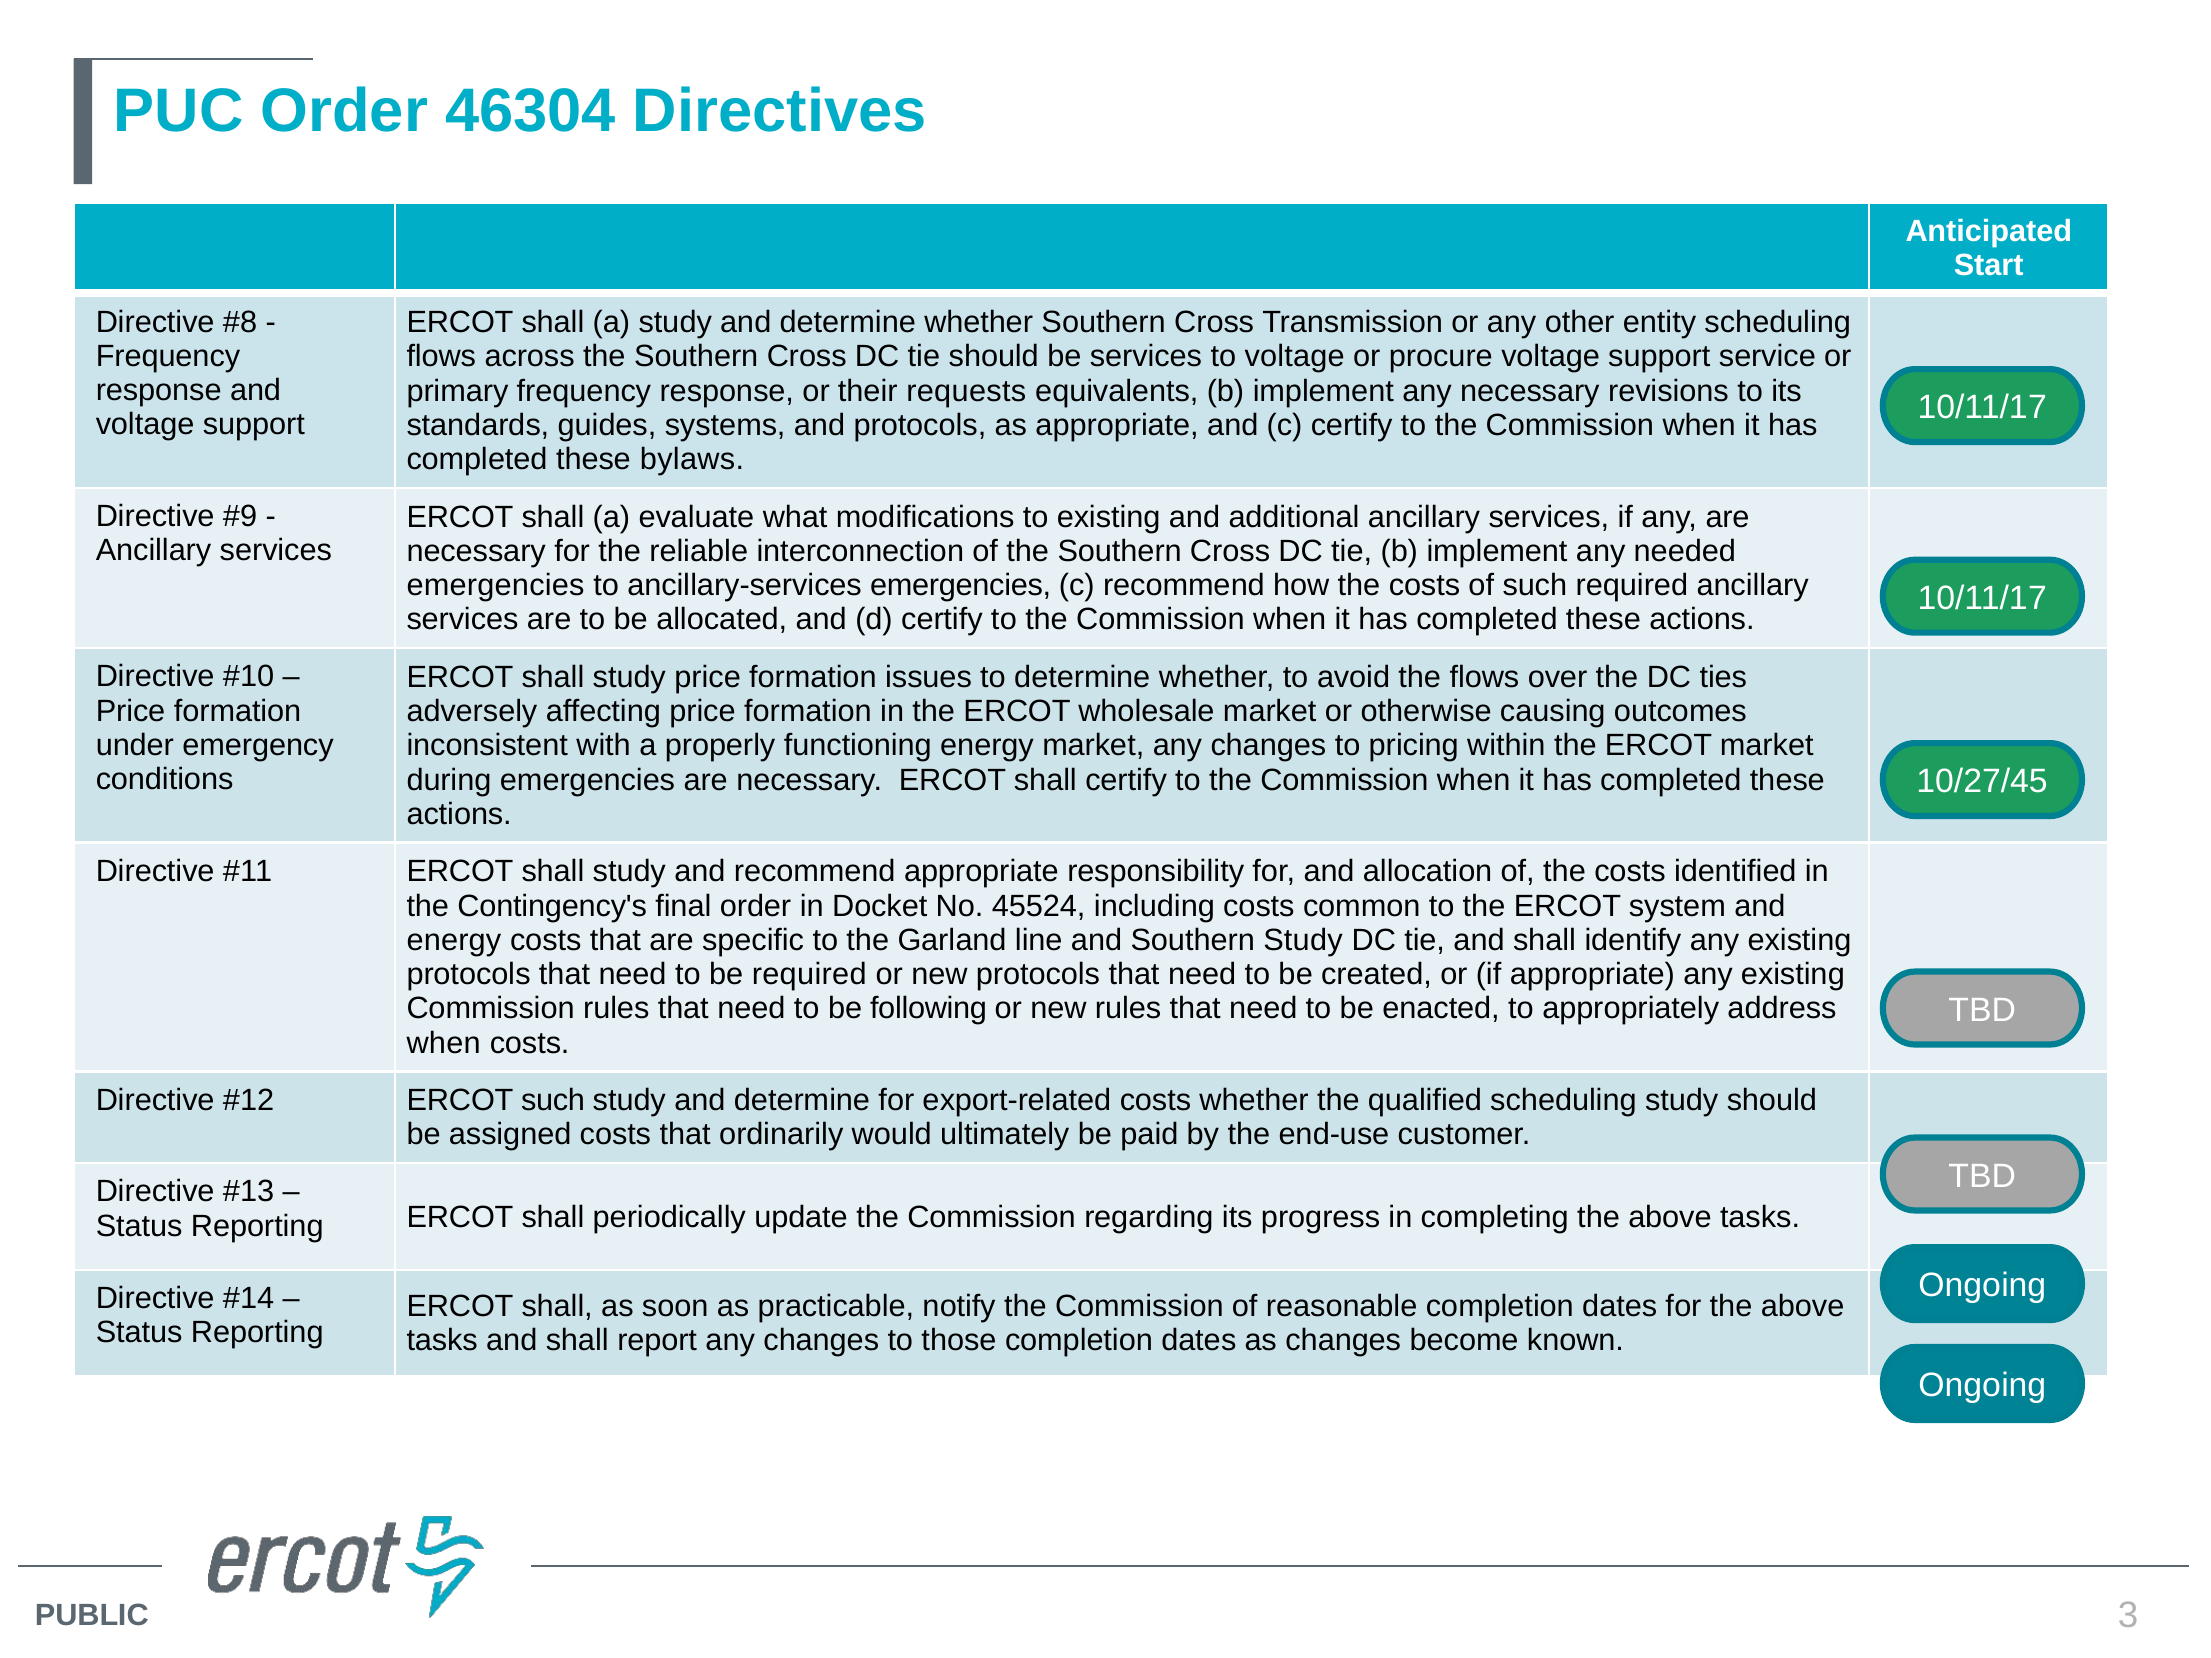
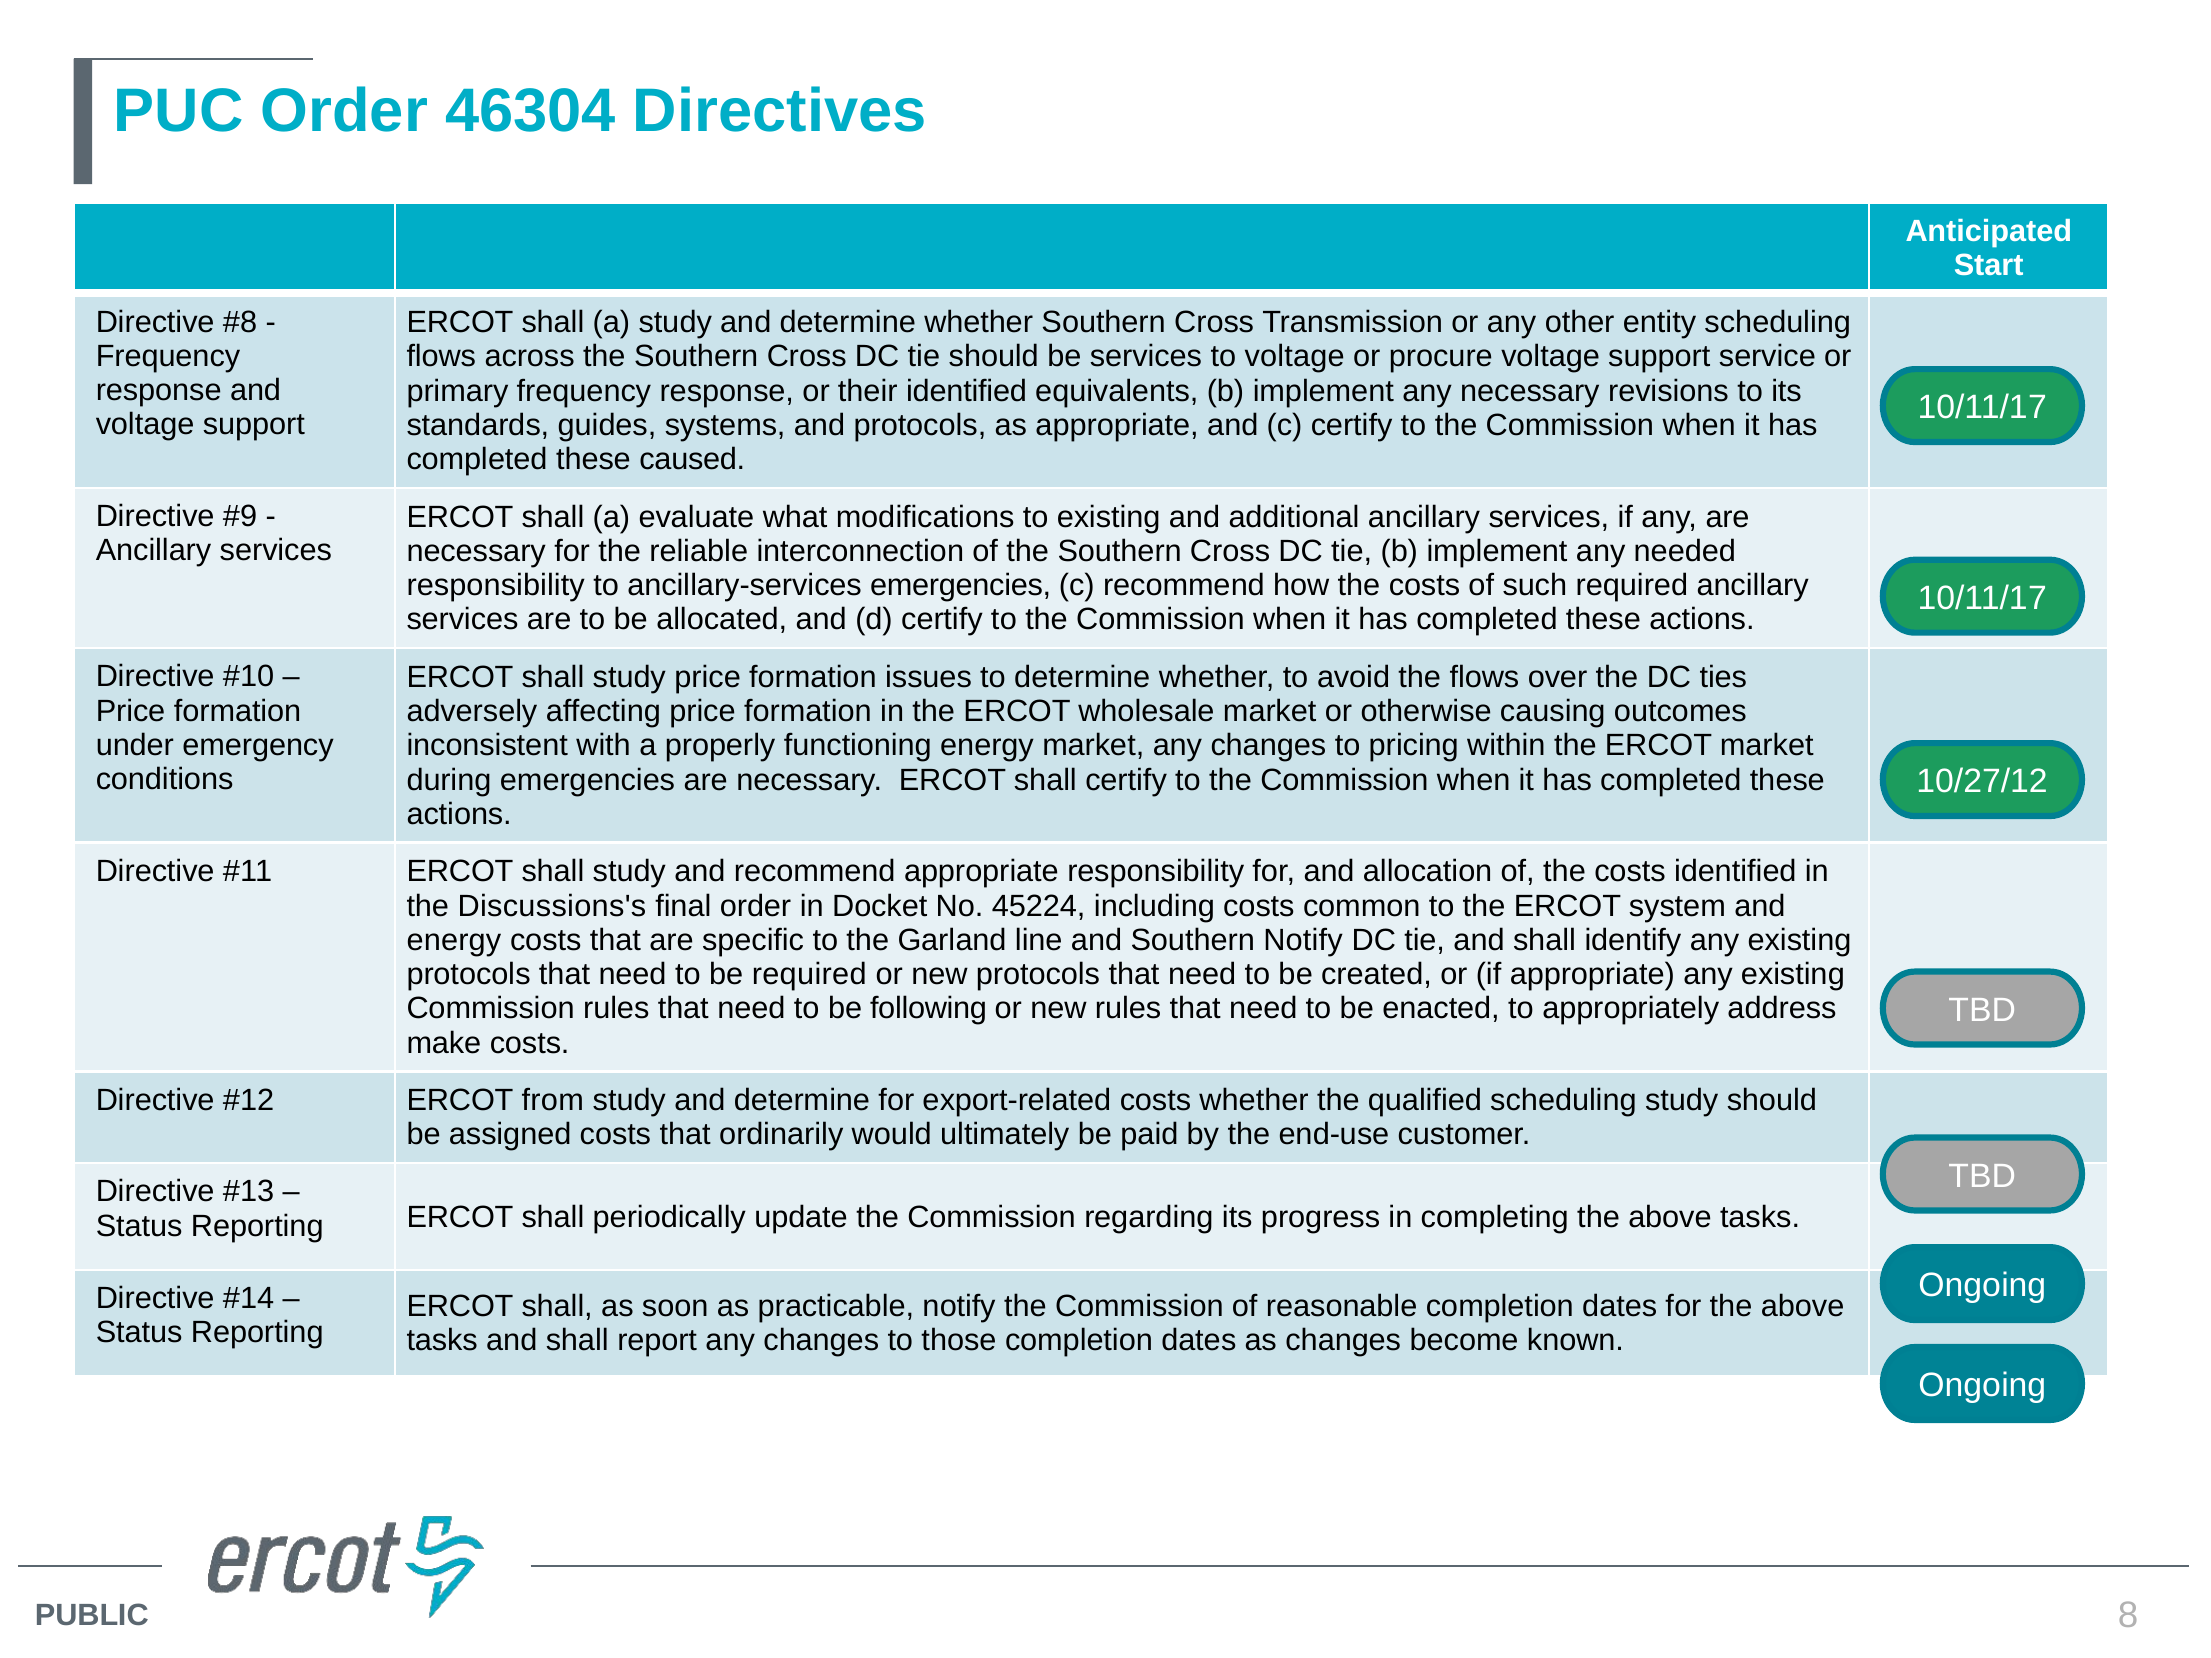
their requests: requests -> identified
bylaws: bylaws -> caused
emergencies at (496, 586): emergencies -> responsibility
10/27/45: 10/27/45 -> 10/27/12
Contingency's: Contingency's -> Discussions's
45524: 45524 -> 45224
Southern Study: Study -> Notify
when at (444, 1043): when -> make
ERCOT such: such -> from
3: 3 -> 8
